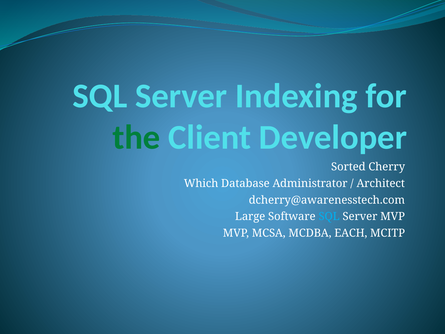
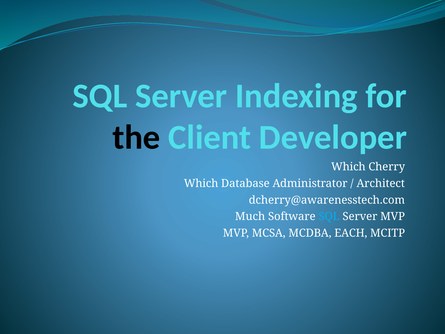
the colour: green -> black
Sorted at (348, 167): Sorted -> Which
Large: Large -> Much
